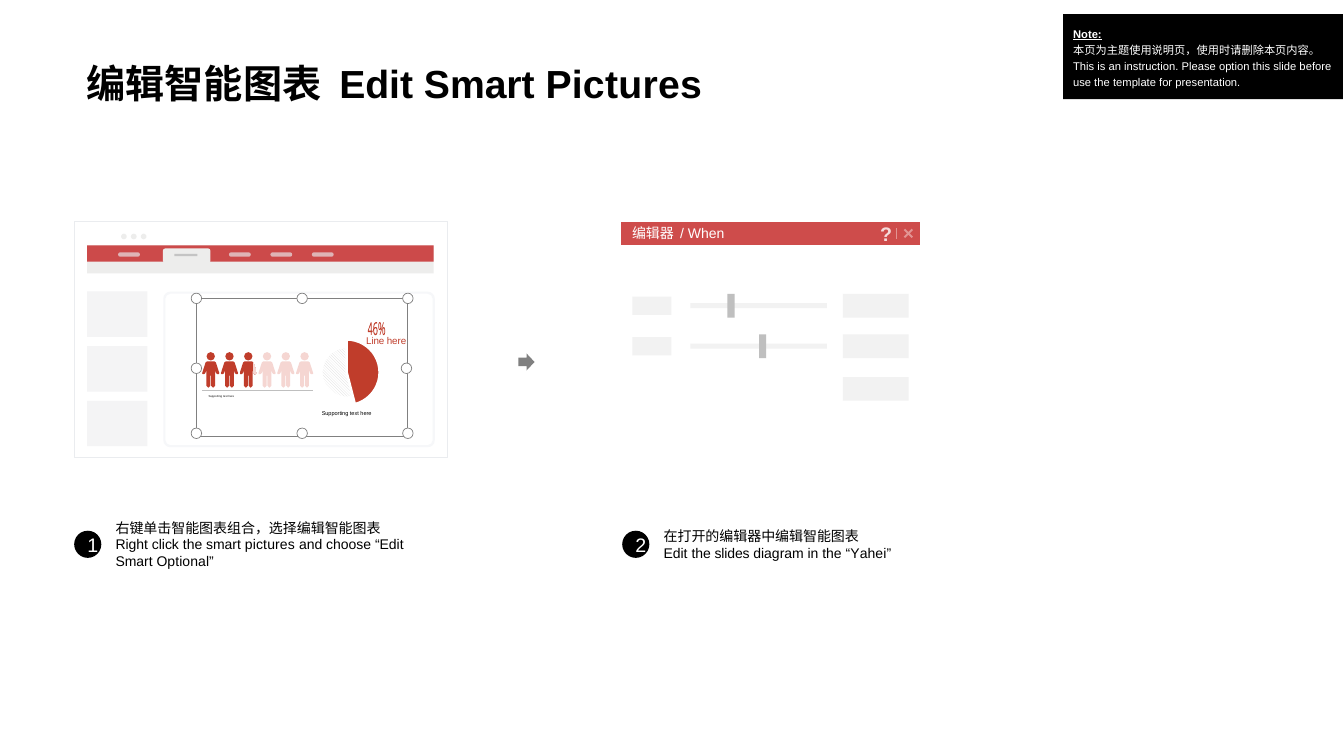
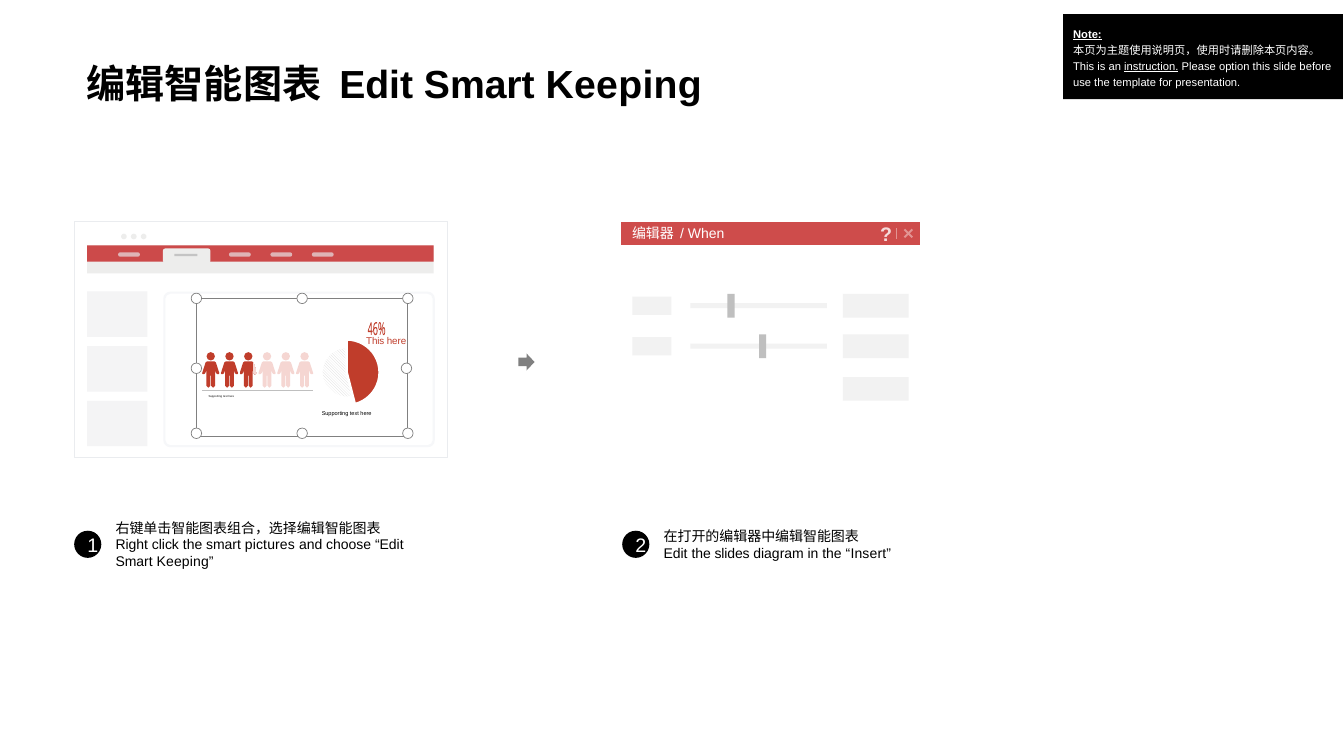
instruction underline: none -> present
Pictures at (624, 86): Pictures -> Keeping
Line at (375, 341): Line -> This
Yahei: Yahei -> Insert
Optional at (185, 562): Optional -> Keeping
